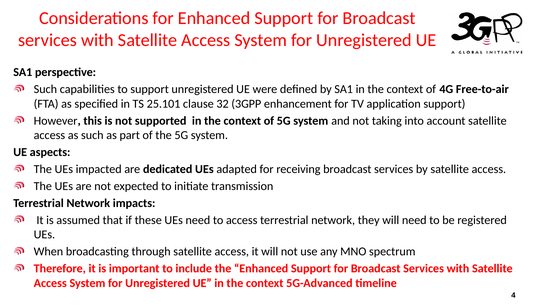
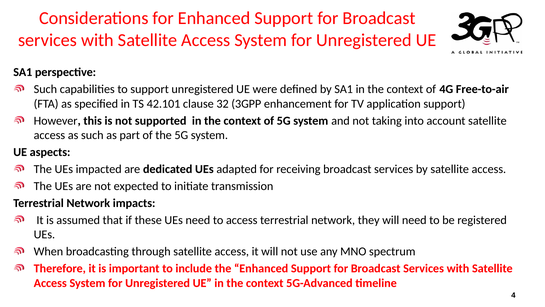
25.101: 25.101 -> 42.101
